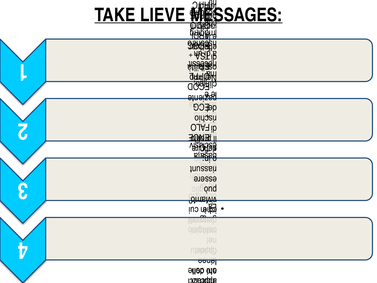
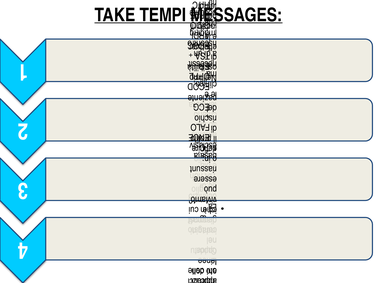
LIEVE: LIEVE -> TEMPI
